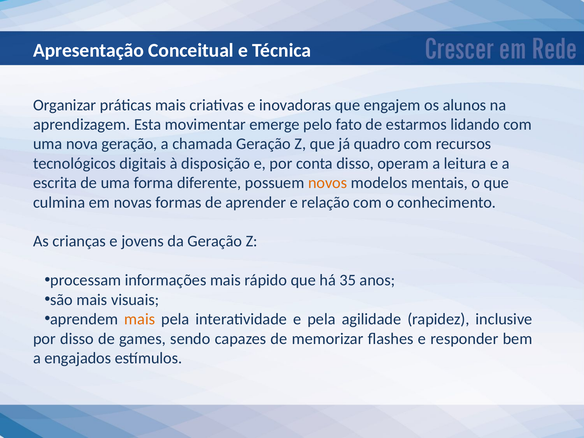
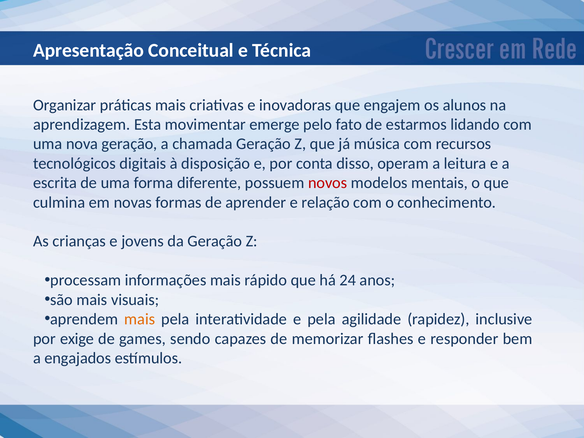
quadro: quadro -> música
novos colour: orange -> red
35: 35 -> 24
por disso: disso -> exige
